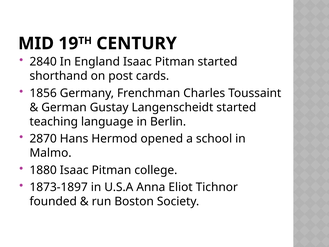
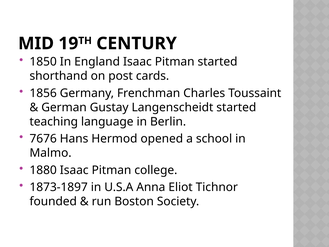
2840: 2840 -> 1850
2870: 2870 -> 7676
